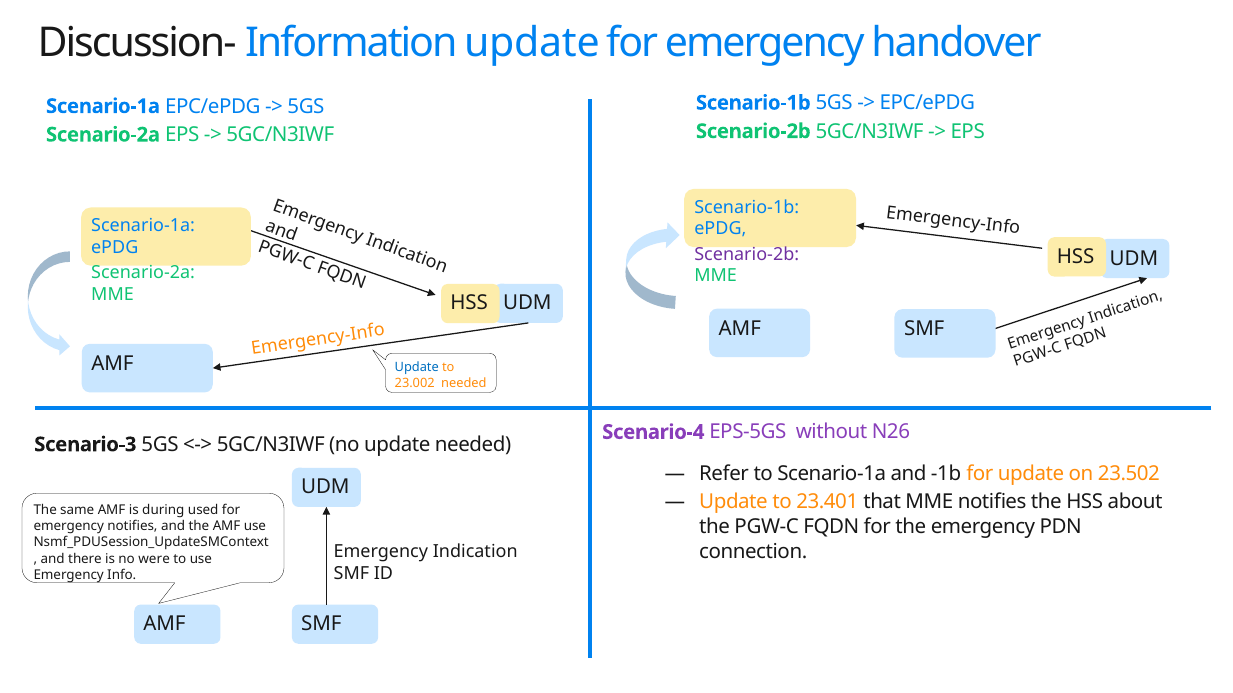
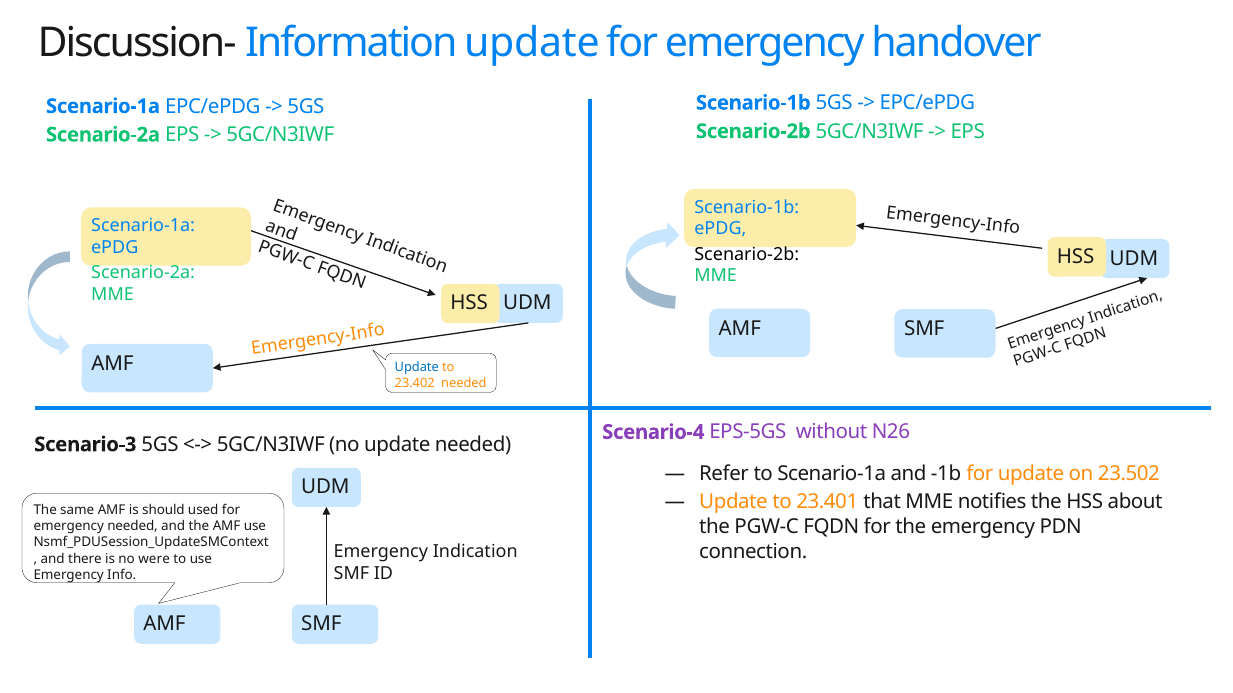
Scenario-2b at (747, 255) colour: purple -> black
23.002: 23.002 -> 23.402
during: during -> should
emergency notifies: notifies -> needed
